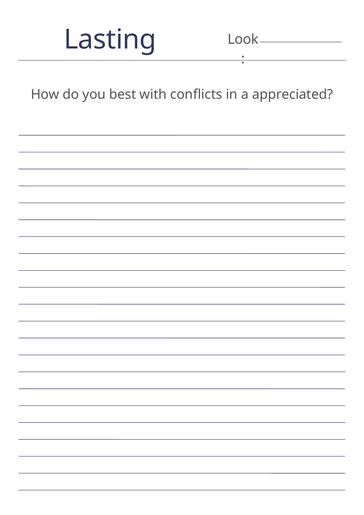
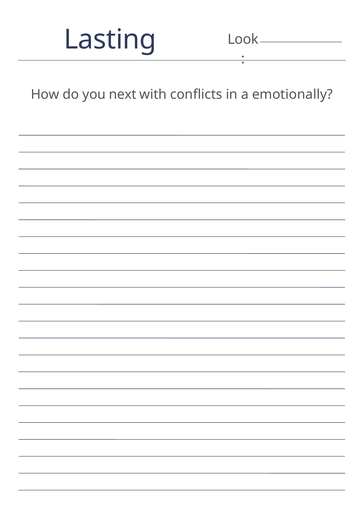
best: best -> next
appreciated: appreciated -> emotionally
